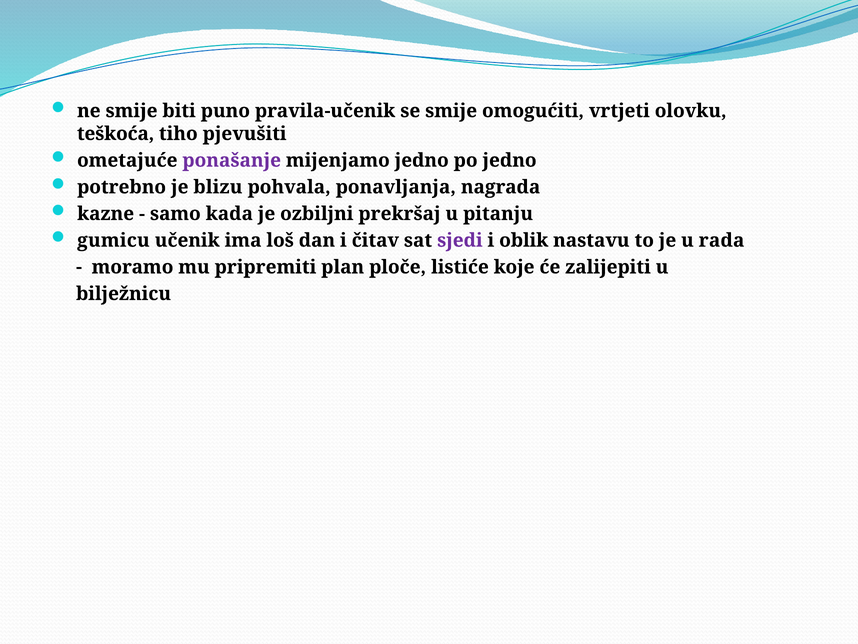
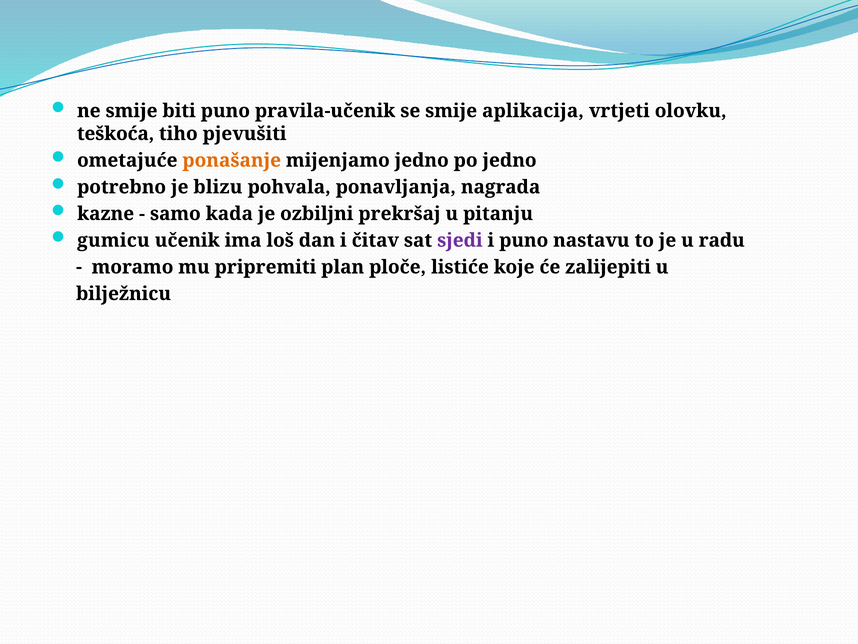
omogućiti: omogućiti -> aplikacija
ponašanje colour: purple -> orange
i oblik: oblik -> puno
rada: rada -> radu
